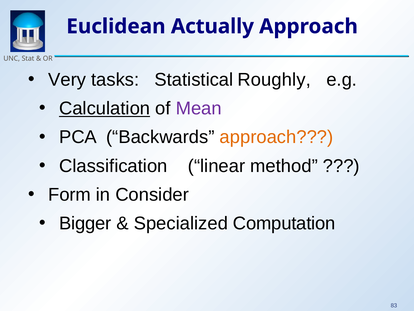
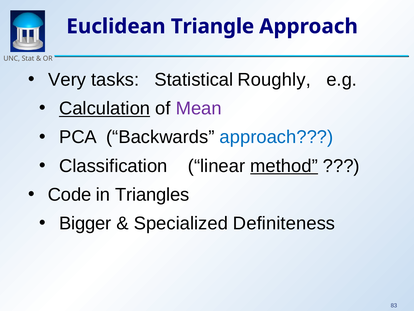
Actually: Actually -> Triangle
approach at (276, 137) colour: orange -> blue
method underline: none -> present
Form: Form -> Code
Consider: Consider -> Triangles
Computation: Computation -> Definiteness
